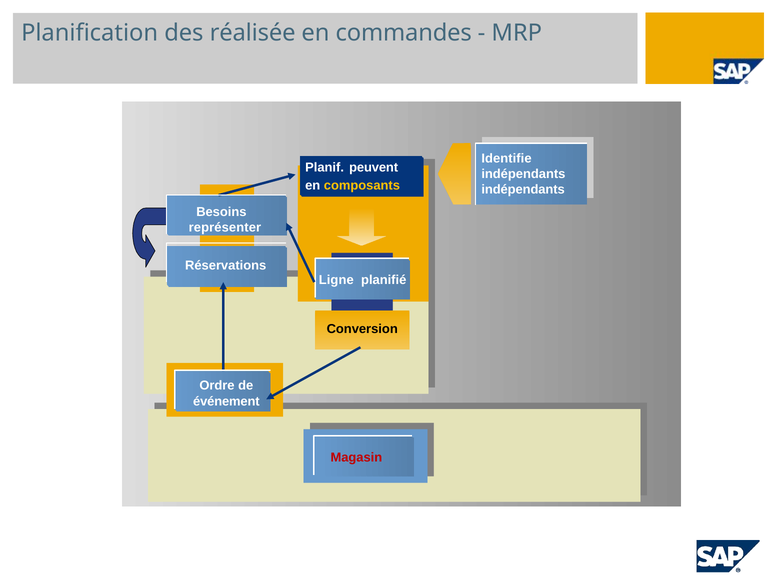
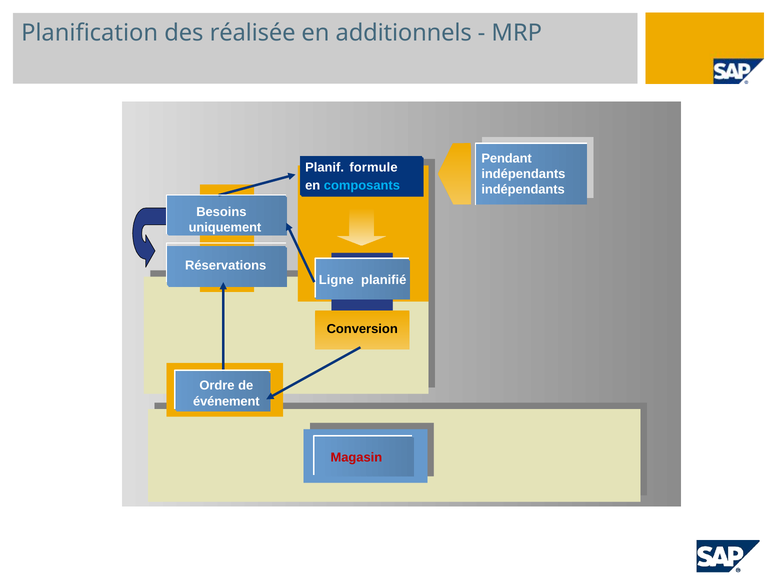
commandes: commandes -> additionnels
Identifie: Identifie -> Pendant
peuvent: peuvent -> formule
composants colour: yellow -> light blue
représenter: représenter -> uniquement
